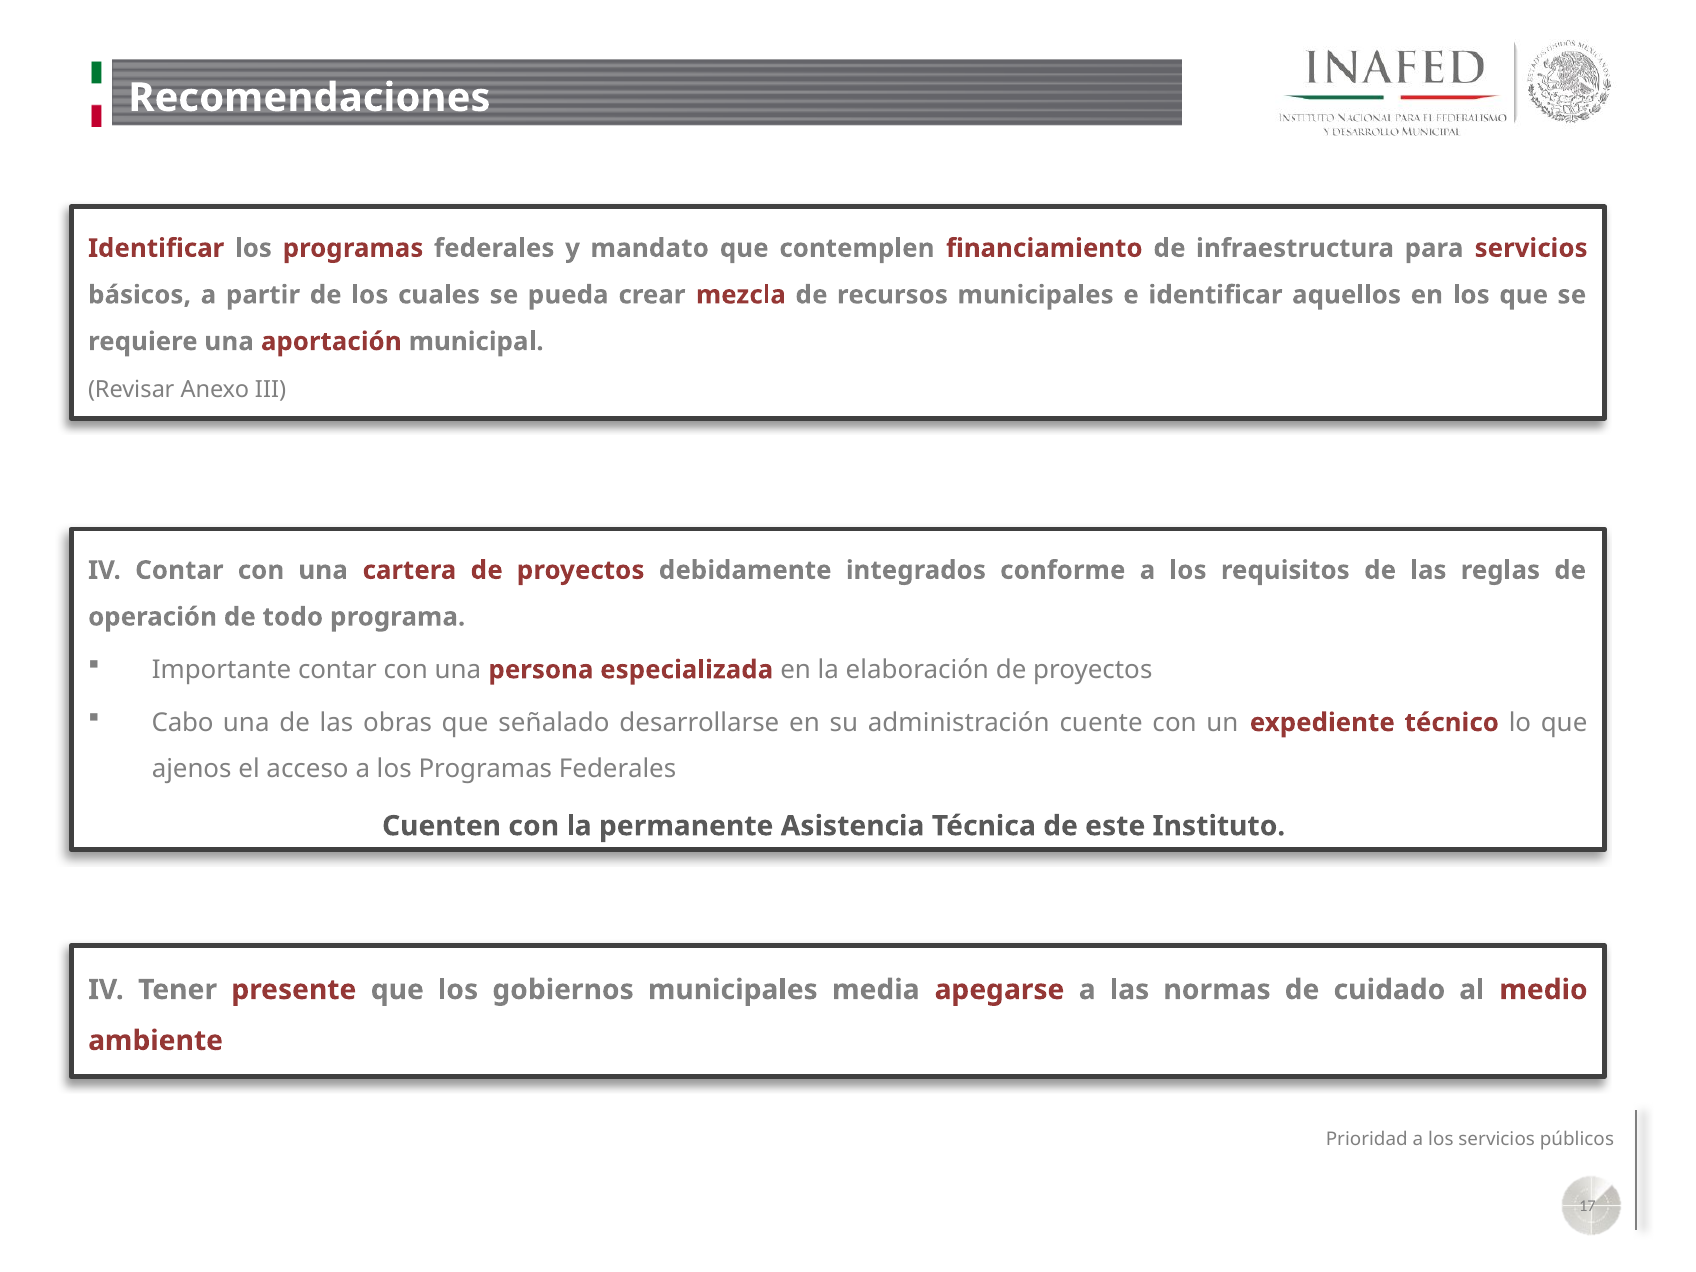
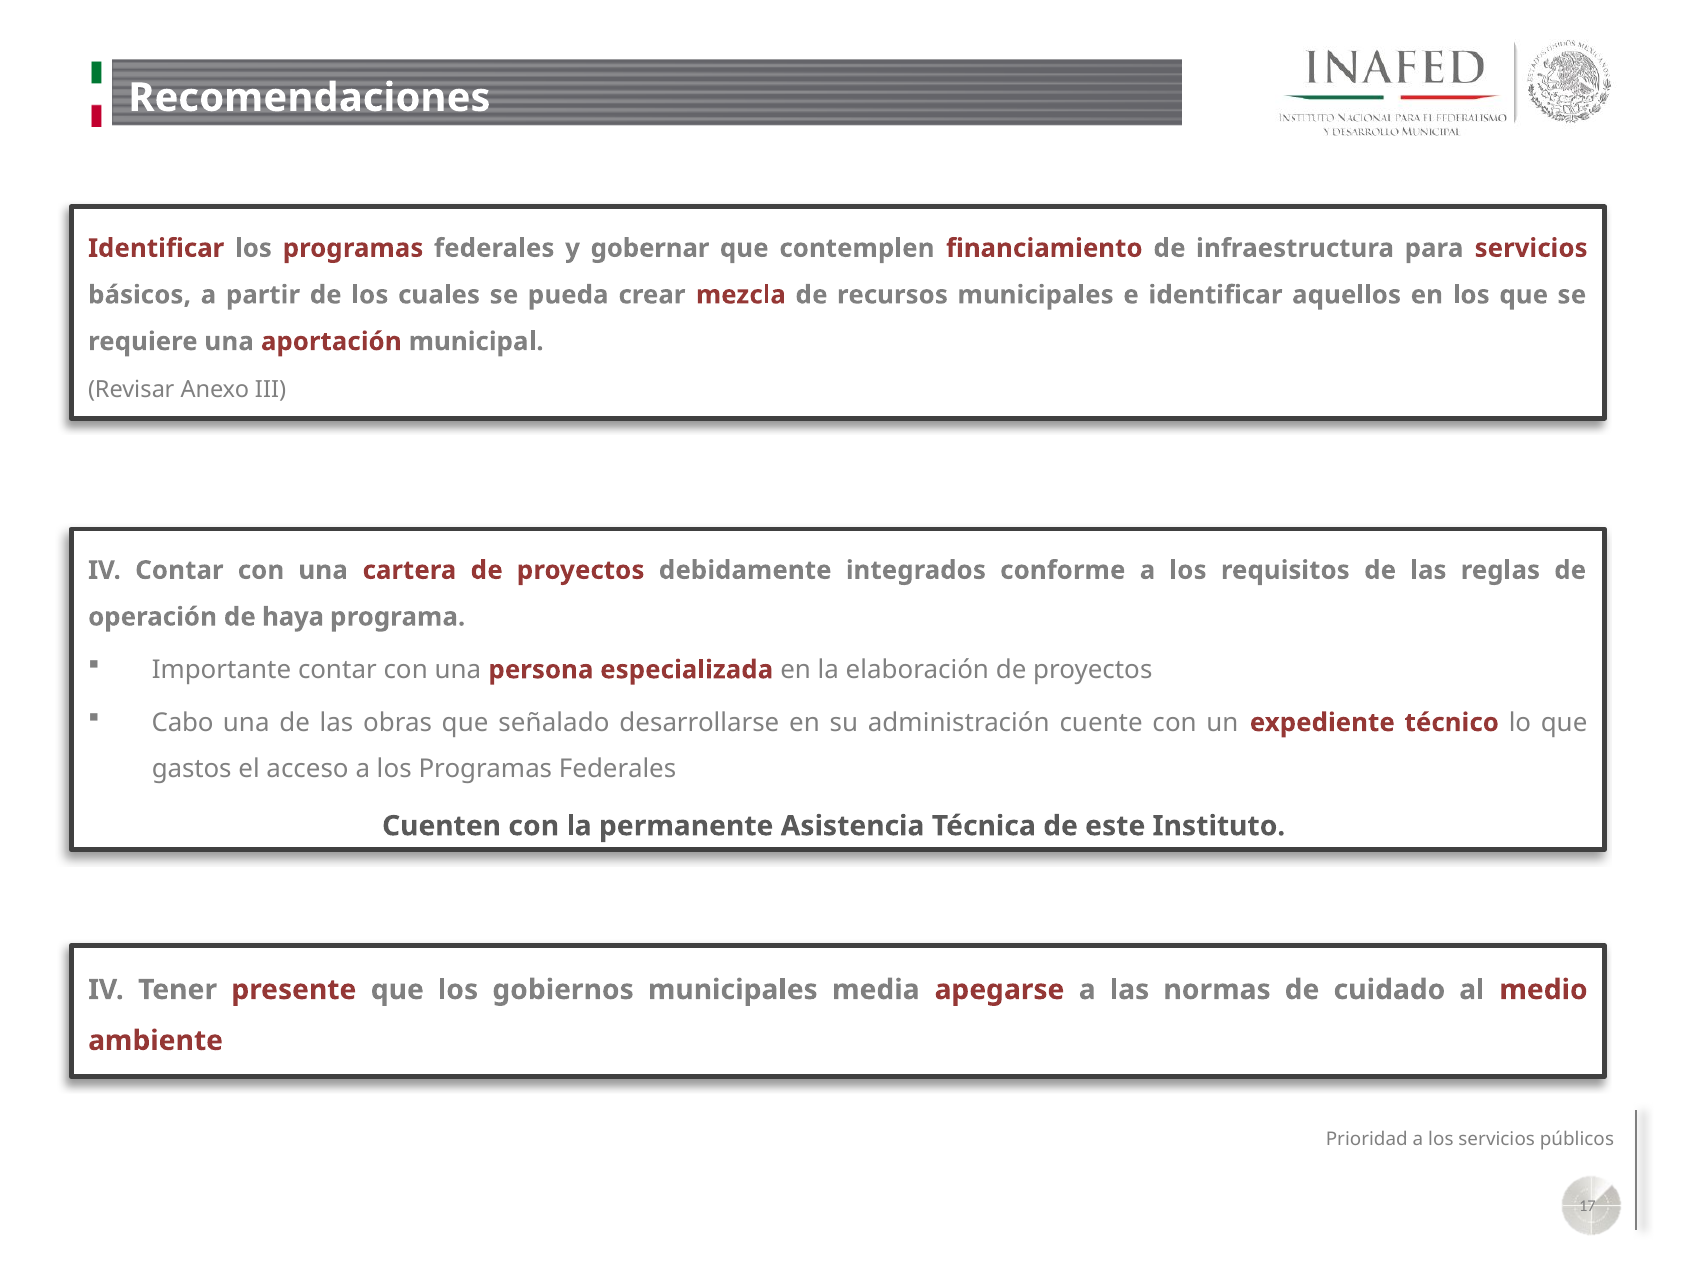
mandato: mandato -> gobernar
todo: todo -> haya
ajenos: ajenos -> gastos
